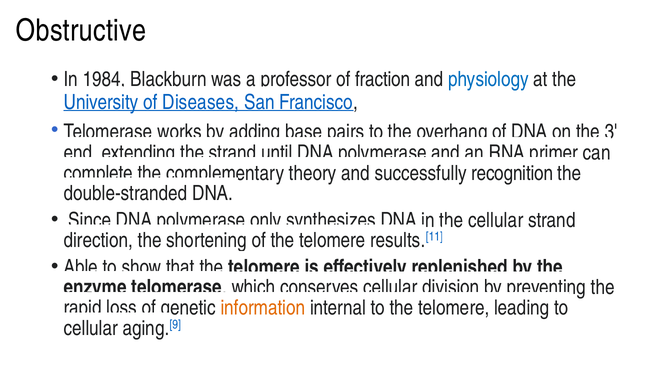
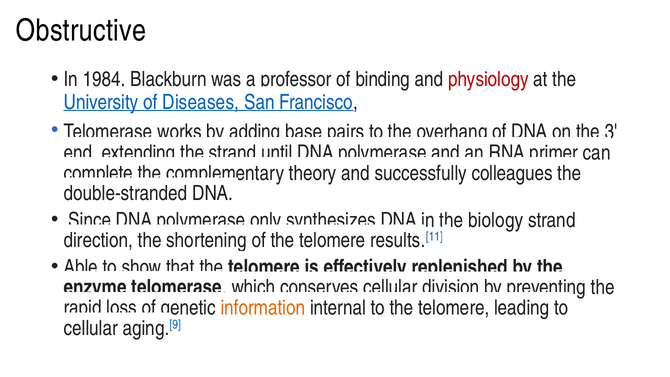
fraction: fraction -> binding
physiology colour: blue -> red
recognition: recognition -> colleagues
cellular at (496, 220): cellular -> biology
